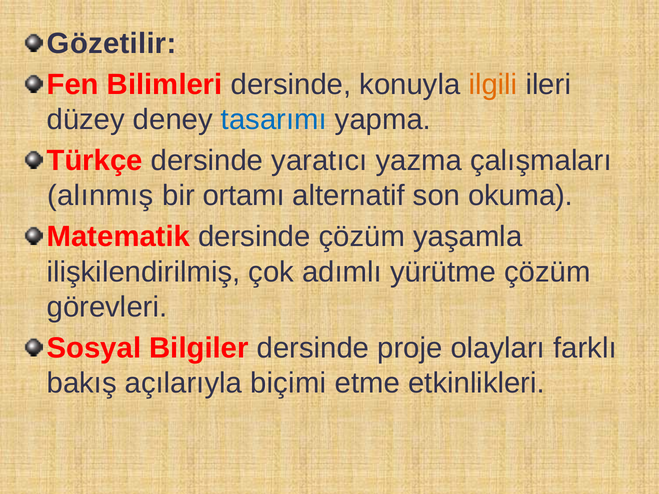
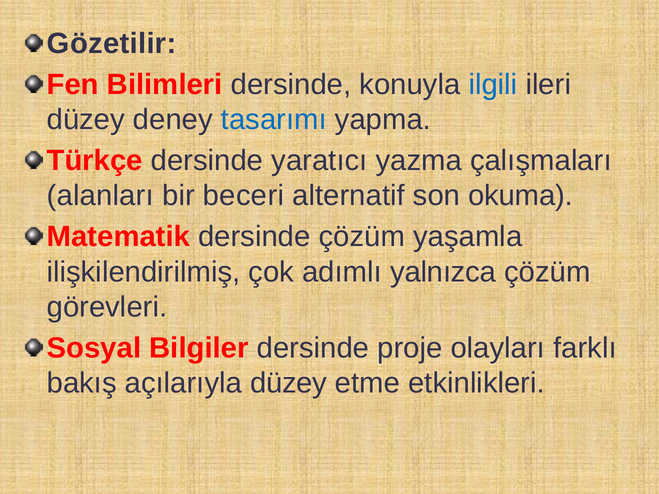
ilgili colour: orange -> blue
alınmış: alınmış -> alanları
ortamı: ortamı -> beceri
yürütme: yürütme -> yalnızca
açılarıyla biçimi: biçimi -> düzey
